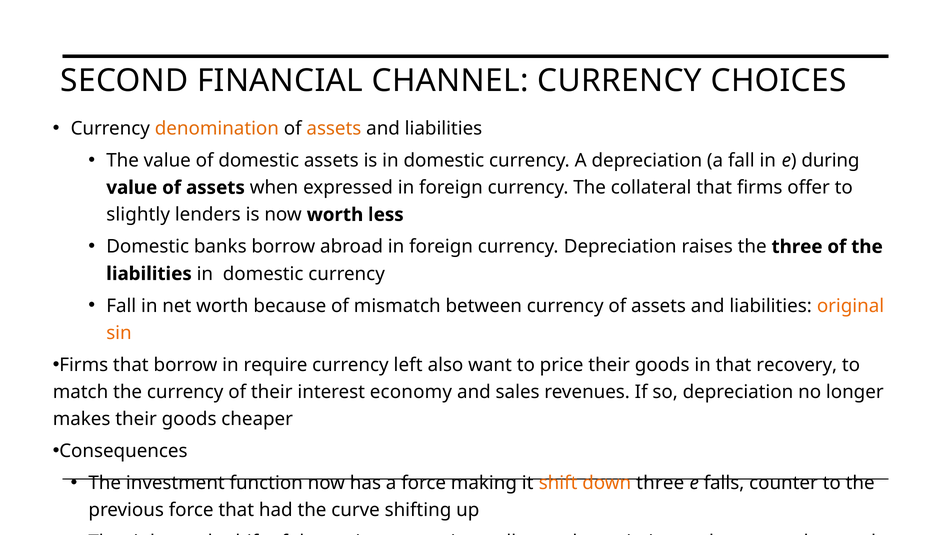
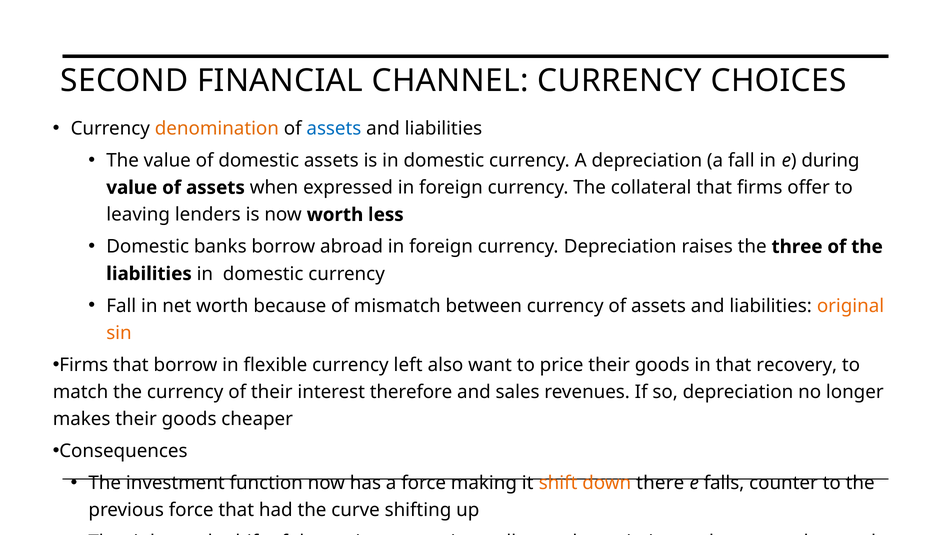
assets at (334, 129) colour: orange -> blue
slightly: slightly -> leaving
require: require -> flexible
economy: economy -> therefore
down three: three -> there
